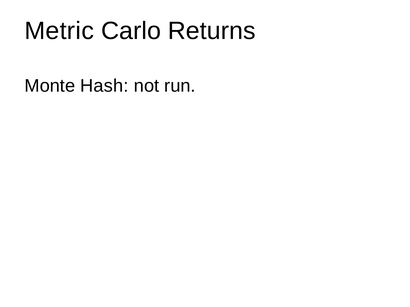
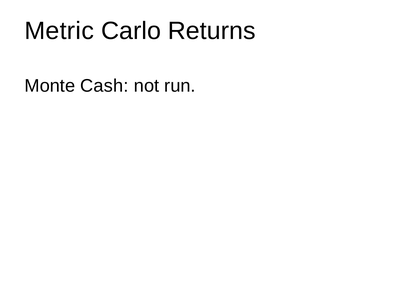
Hash: Hash -> Cash
